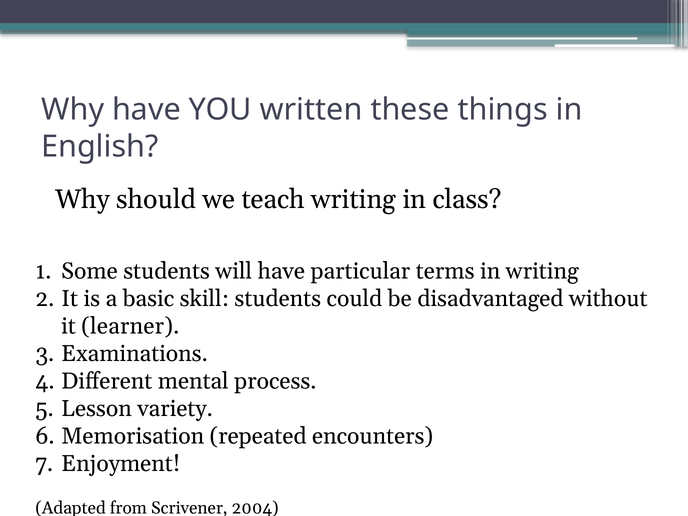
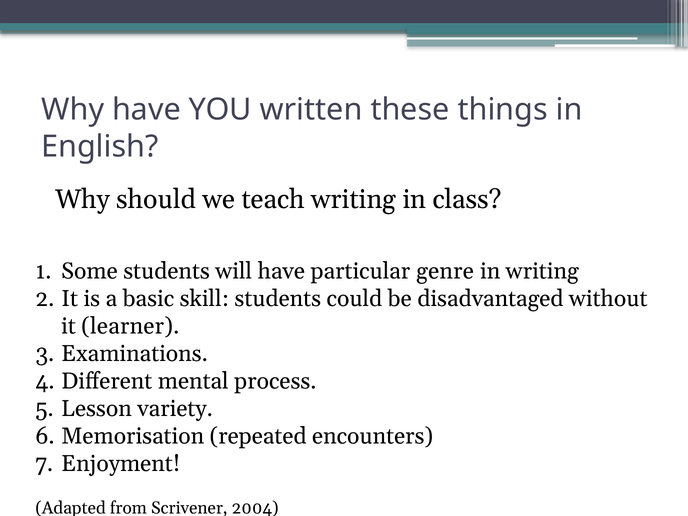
terms: terms -> genre
